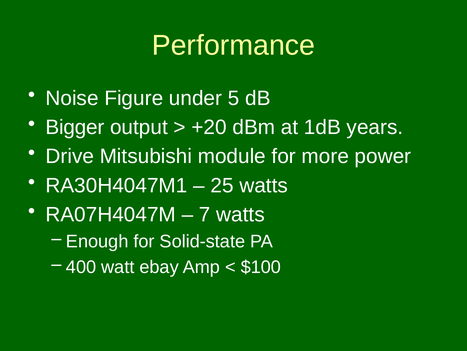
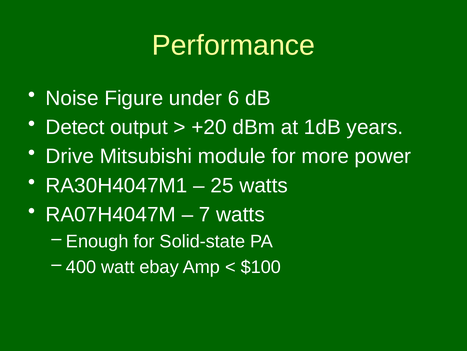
5: 5 -> 6
Bigger: Bigger -> Detect
